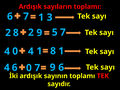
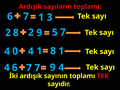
0 at (29, 68): 0 -> 7
9 6: 6 -> 4
